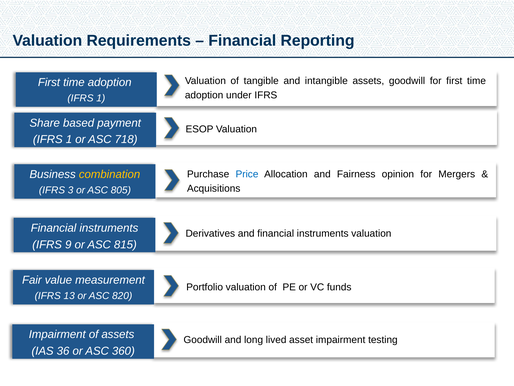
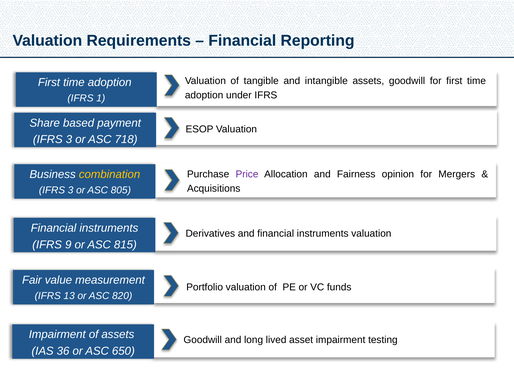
1 at (69, 139): 1 -> 3
Price colour: blue -> purple
360: 360 -> 650
